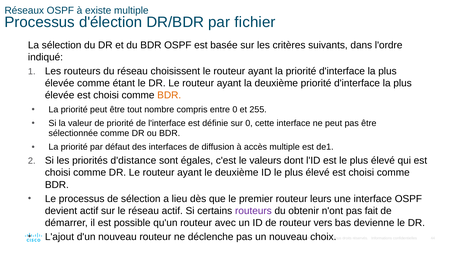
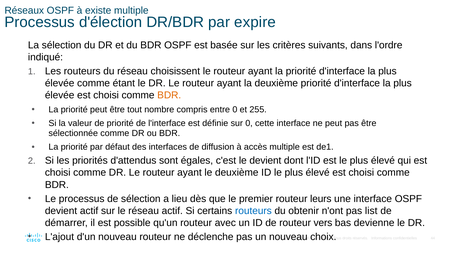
fichier: fichier -> expire
d'distance: d'distance -> d'attendus
le valeurs: valeurs -> devient
routeurs at (253, 211) colour: purple -> blue
fait: fait -> list
